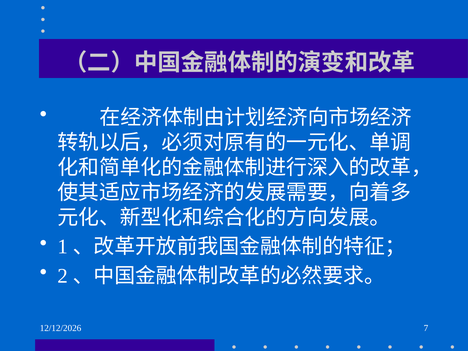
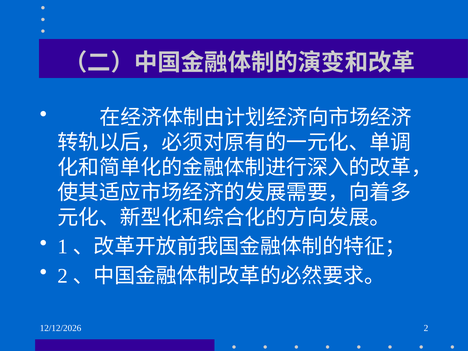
7 at (426, 328): 7 -> 2
